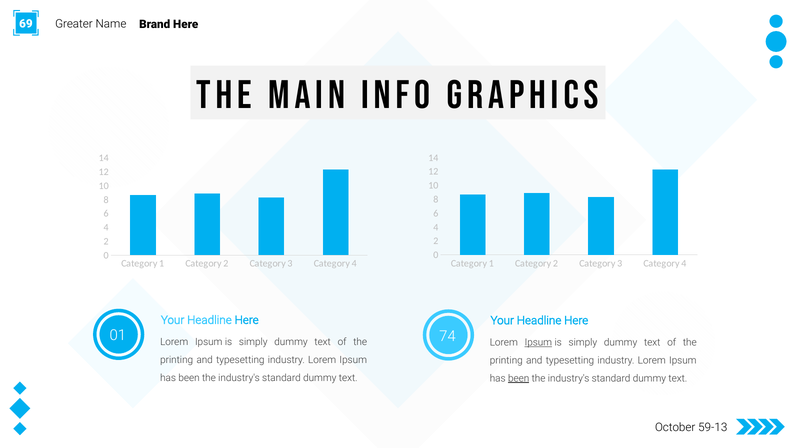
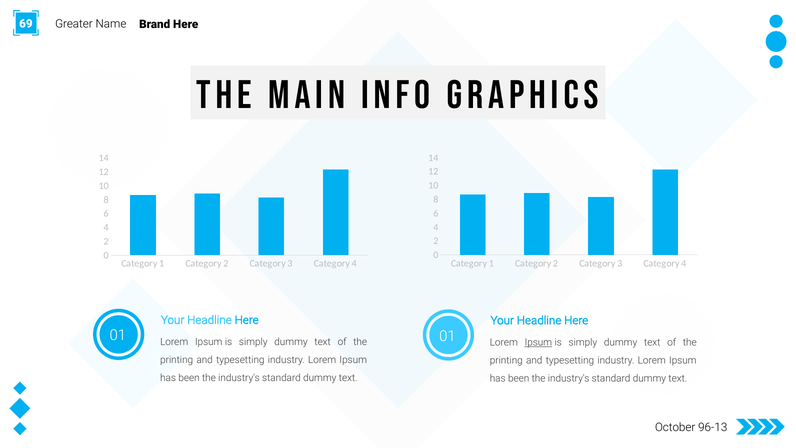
01 74: 74 -> 01
been at (519, 378) underline: present -> none
59-13: 59-13 -> 96-13
